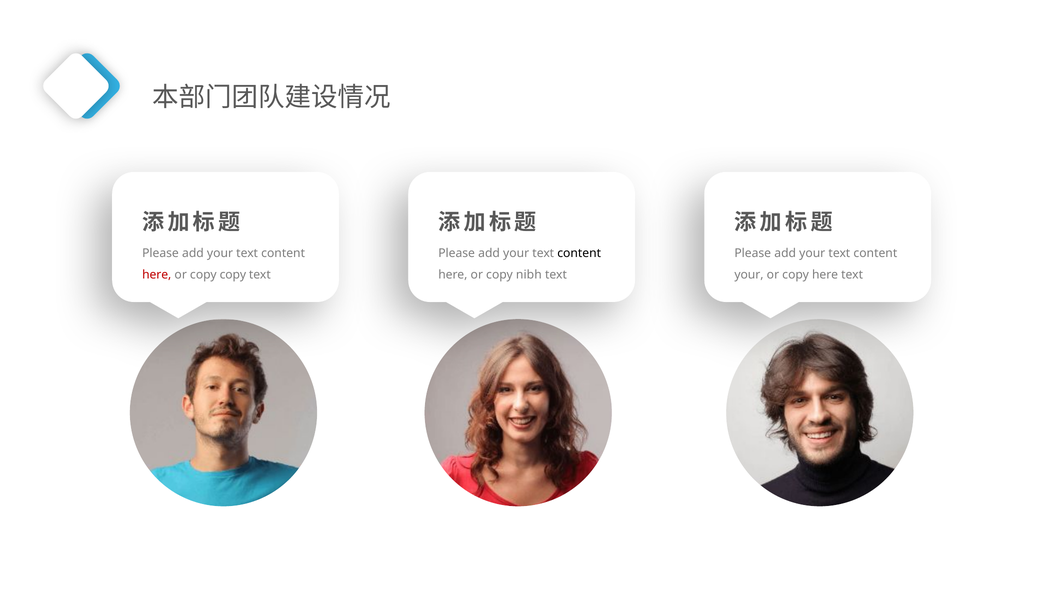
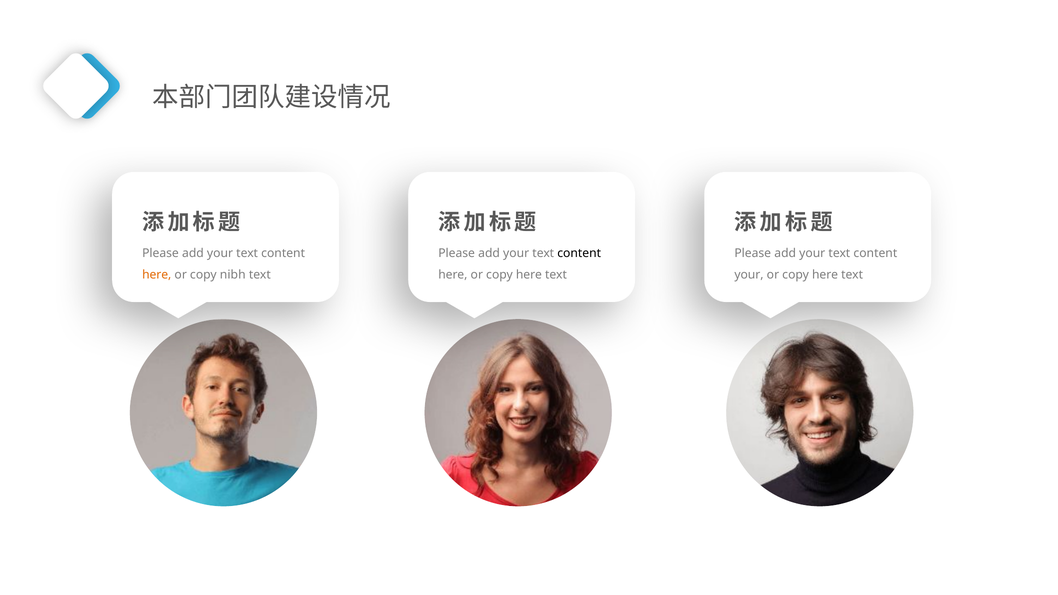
here at (157, 275) colour: red -> orange
copy copy: copy -> nibh
here or copy nibh: nibh -> here
